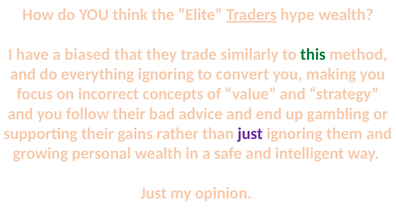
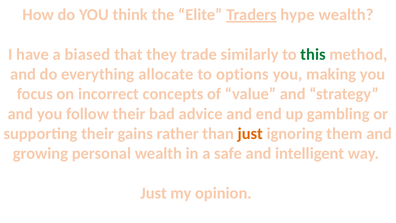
everything ignoring: ignoring -> allocate
convert: convert -> options
just at (250, 133) colour: purple -> orange
